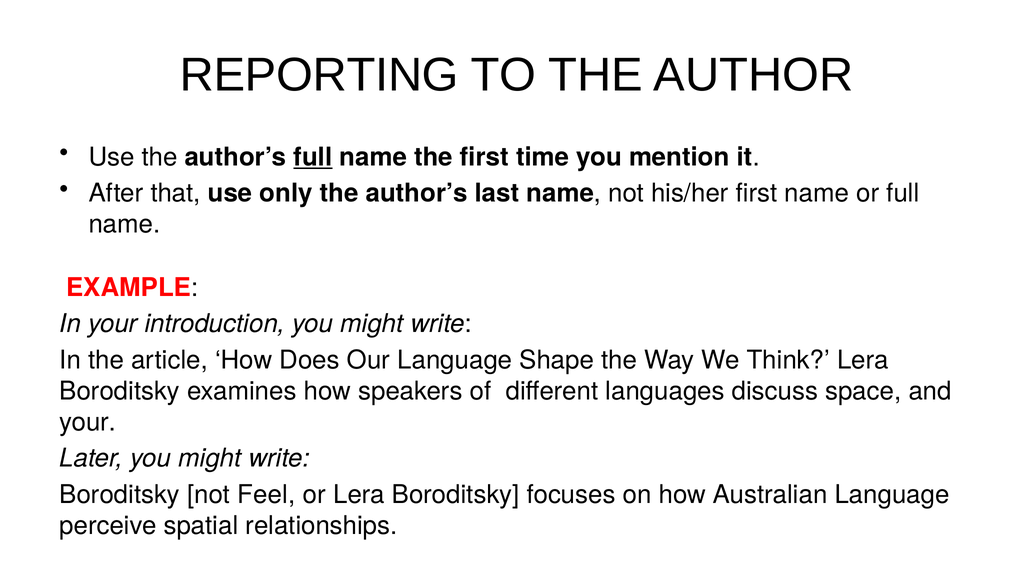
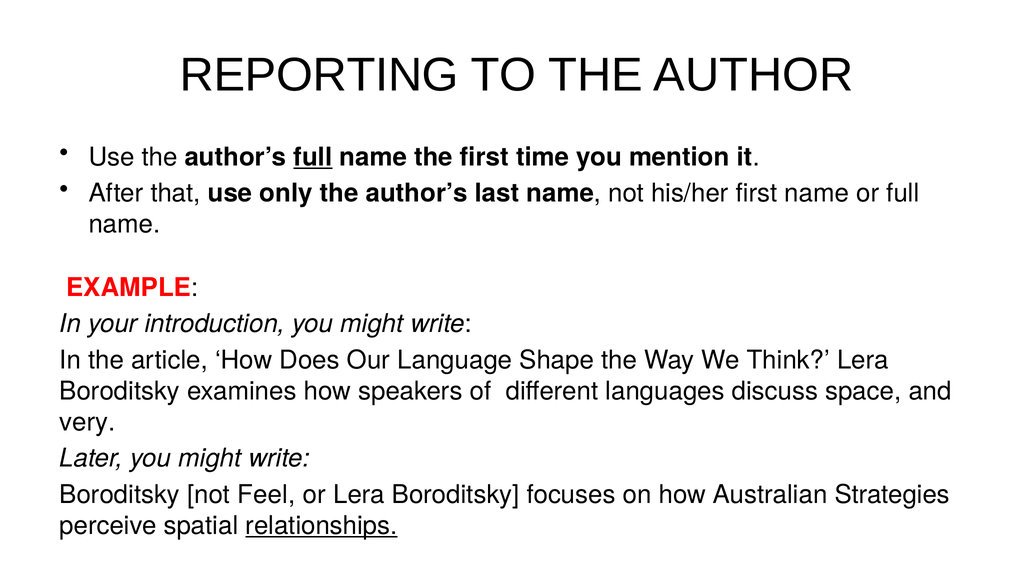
your at (88, 422): your -> very
Australian Language: Language -> Strategies
relationships underline: none -> present
